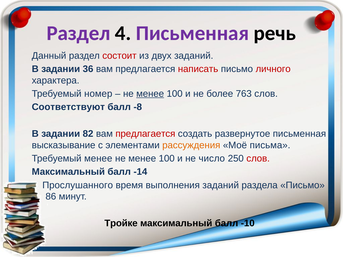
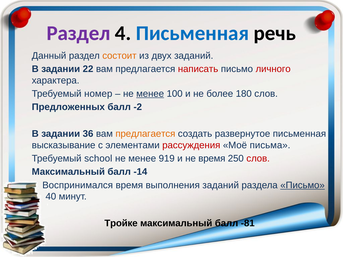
Письменная at (192, 33) colour: purple -> blue
состоит colour: red -> orange
36: 36 -> 22
763: 763 -> 180
Соответствуют: Соответствуют -> Предложенных
-8: -8 -> -2
82: 82 -> 36
предлагается at (145, 134) colour: red -> orange
рассуждения colour: orange -> red
Требуемый менее: менее -> school
100 at (167, 159): 100 -> 919
не число: число -> время
Прослушанного: Прослушанного -> Воспринимался
Письмо at (303, 185) underline: none -> present
86: 86 -> 40
-10: -10 -> -81
